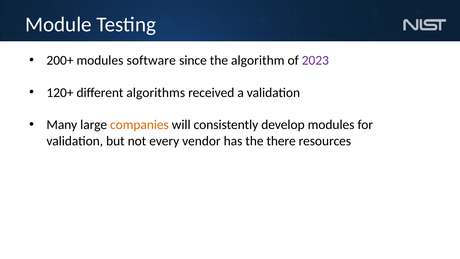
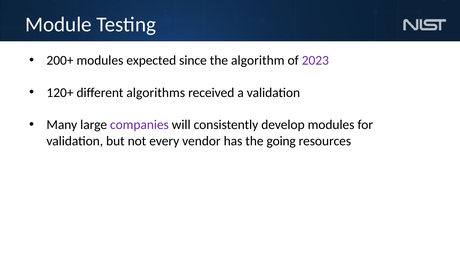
software: software -> expected
companies colour: orange -> purple
there: there -> going
